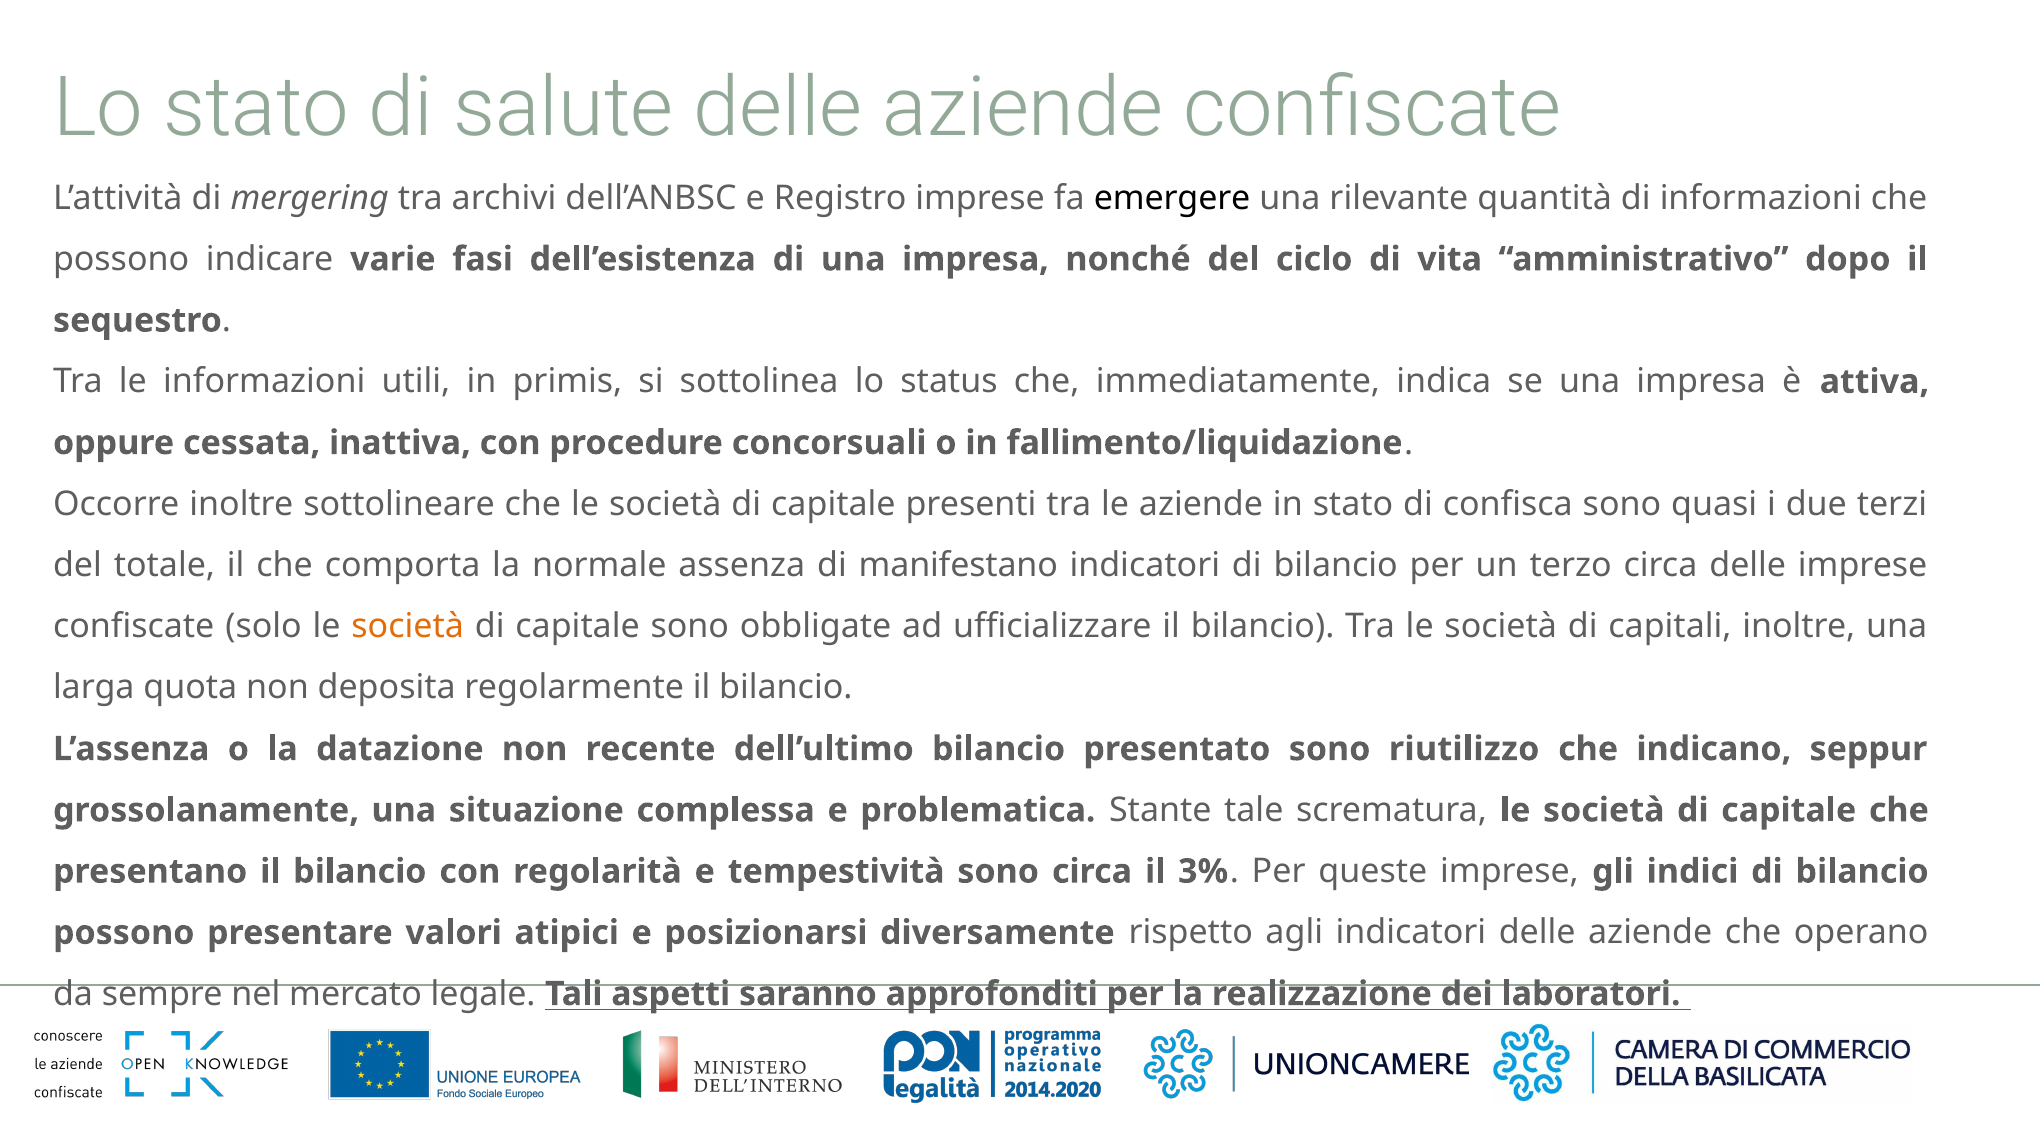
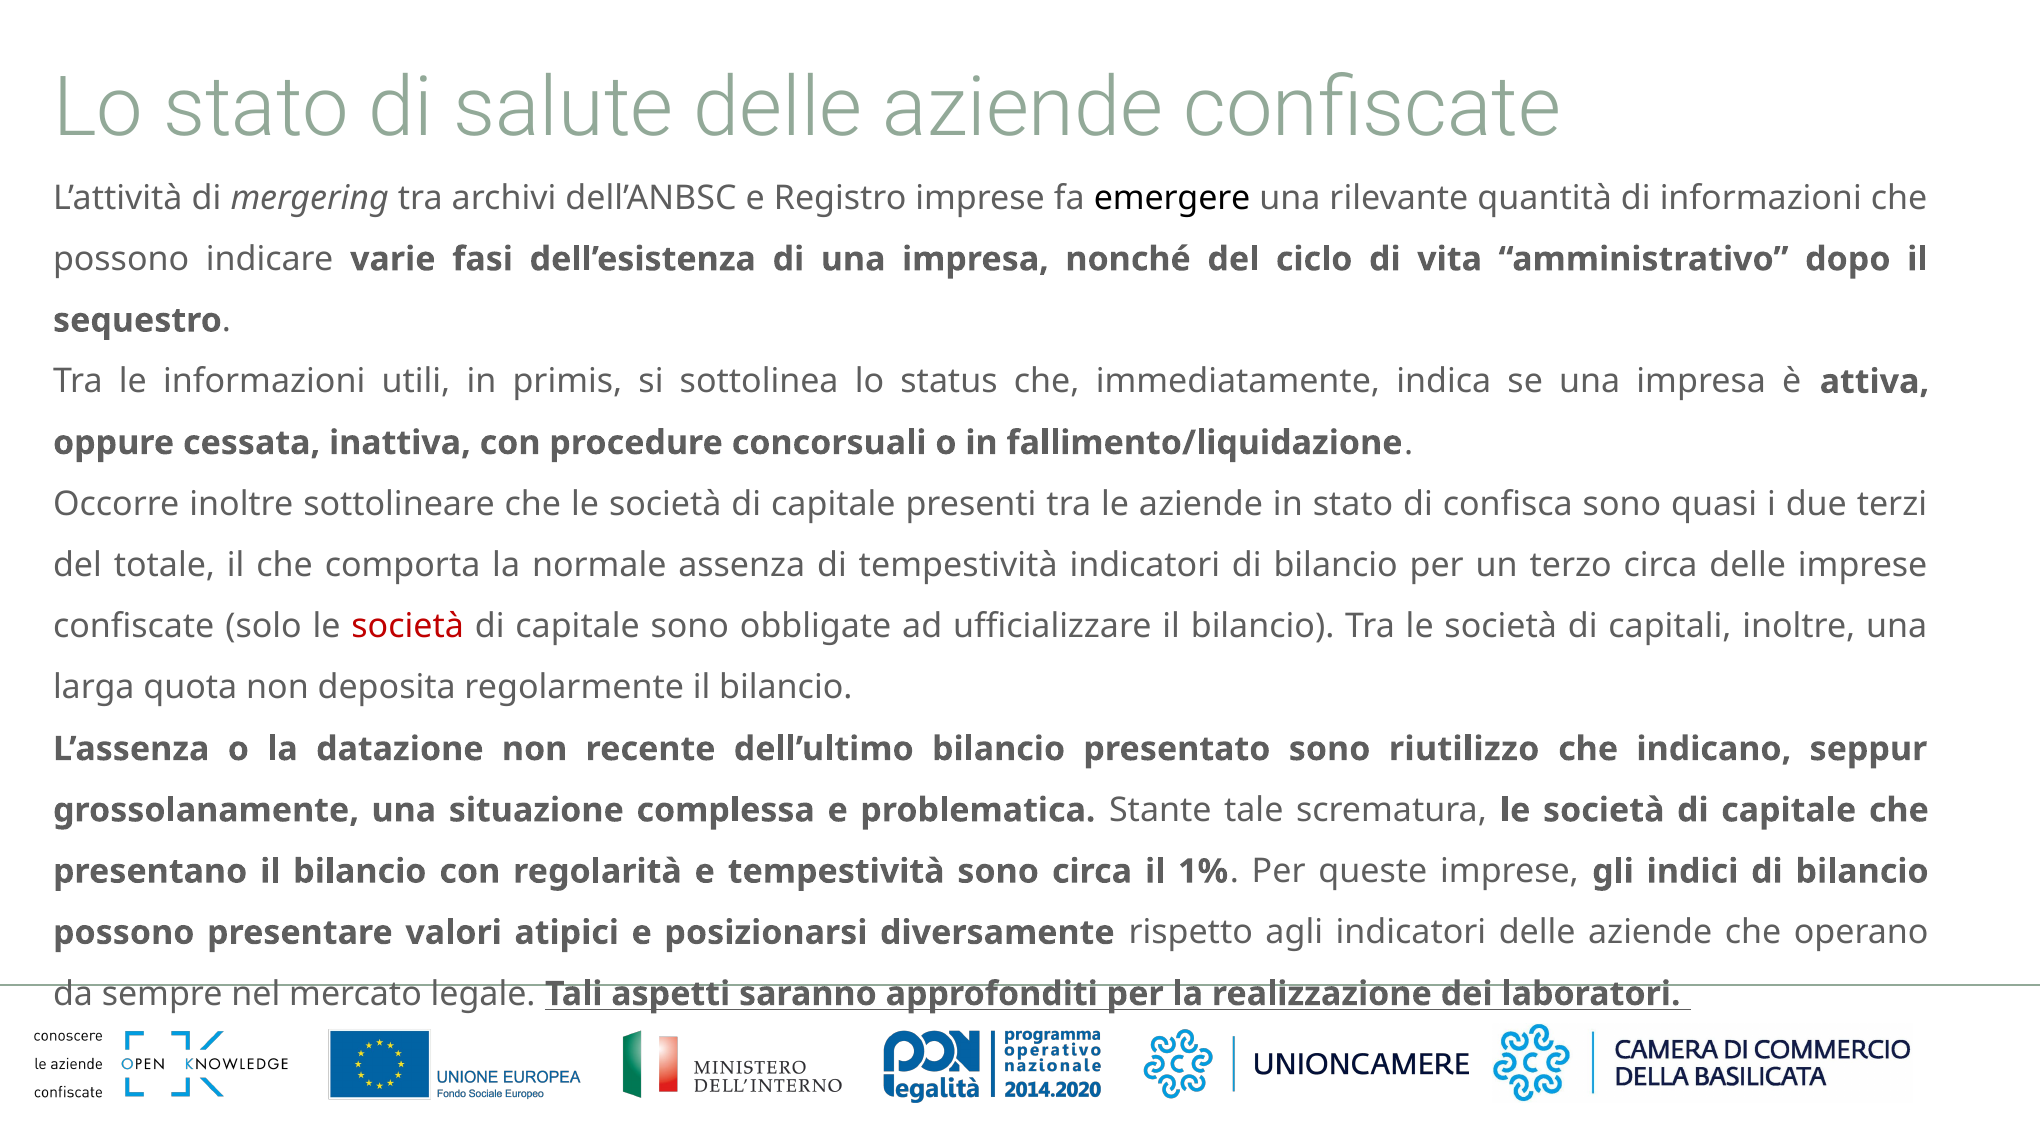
di manifestano: manifestano -> tempestività
società at (408, 626) colour: orange -> red
3%: 3% -> 1%
